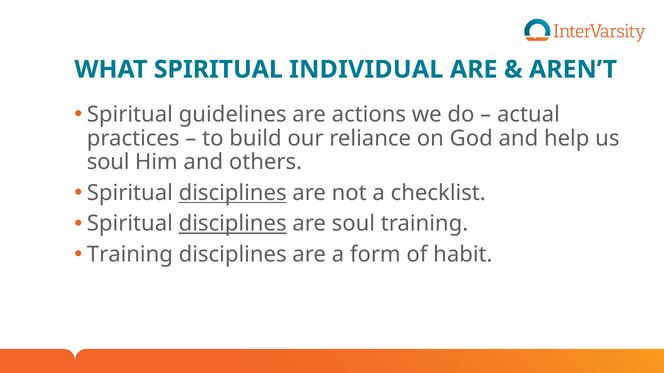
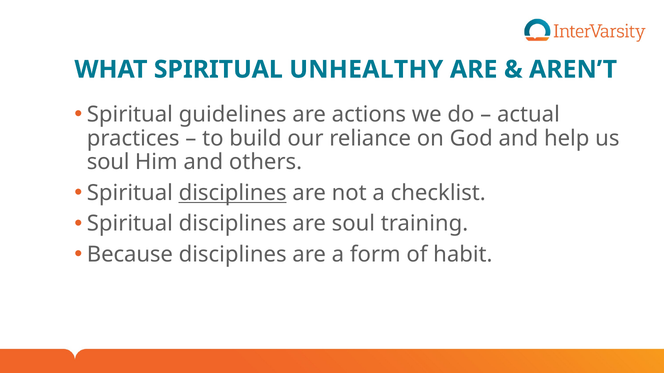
INDIVIDUAL: INDIVIDUAL -> UNHEALTHY
disciplines at (233, 224) underline: present -> none
Training at (130, 255): Training -> Because
